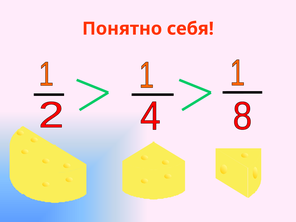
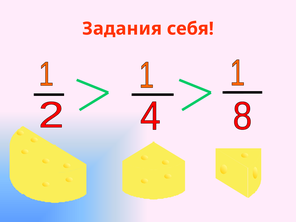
Понятно: Понятно -> Задания
